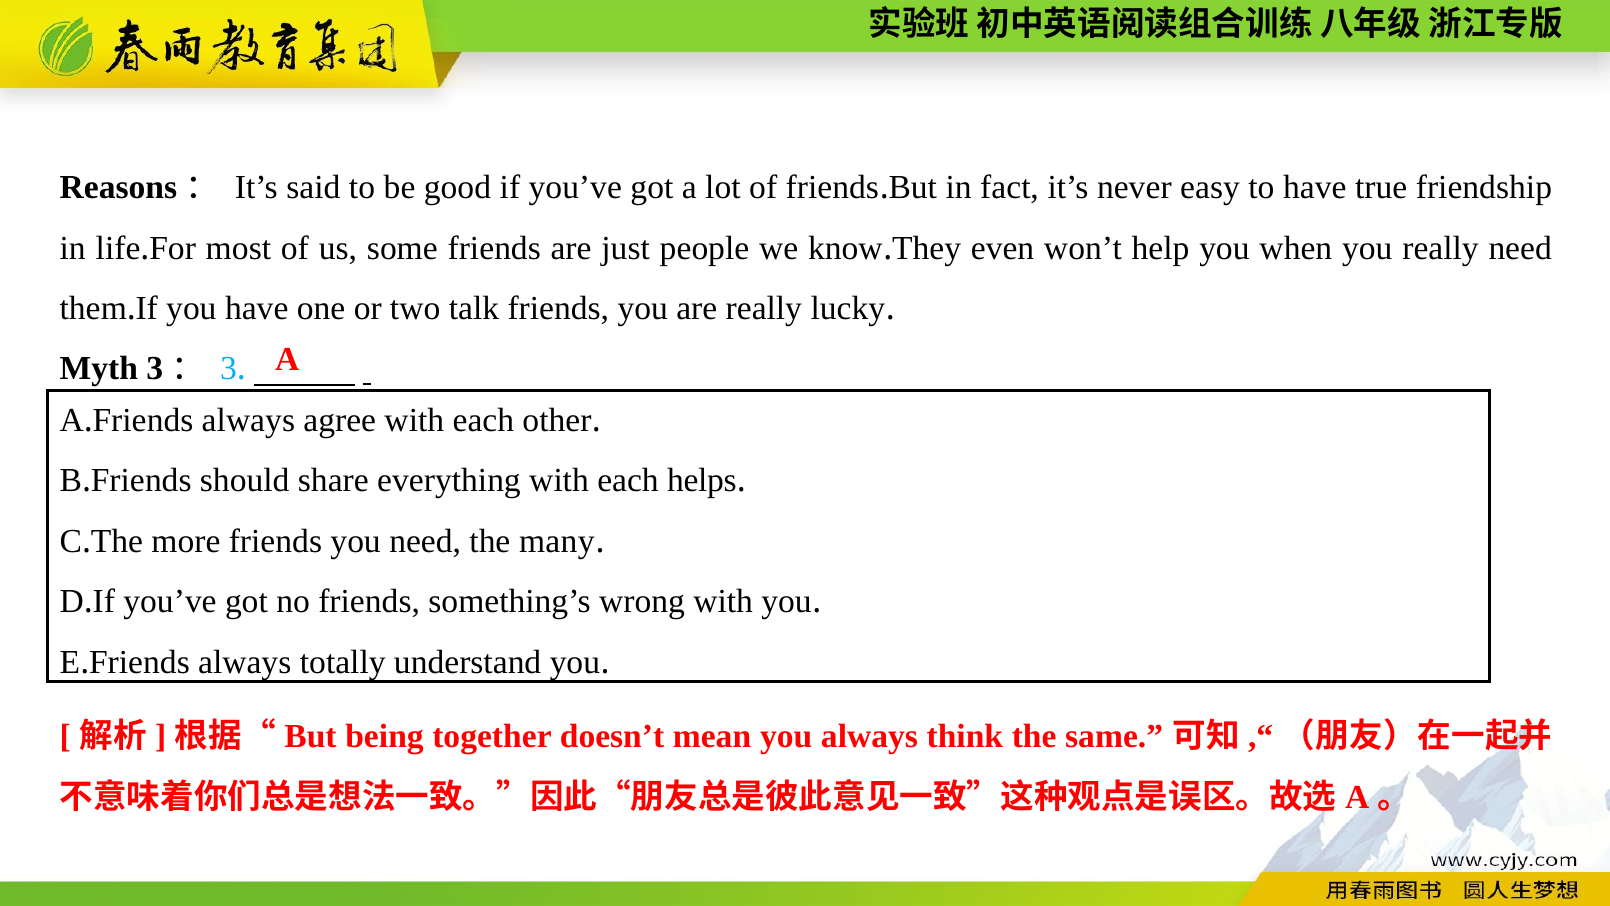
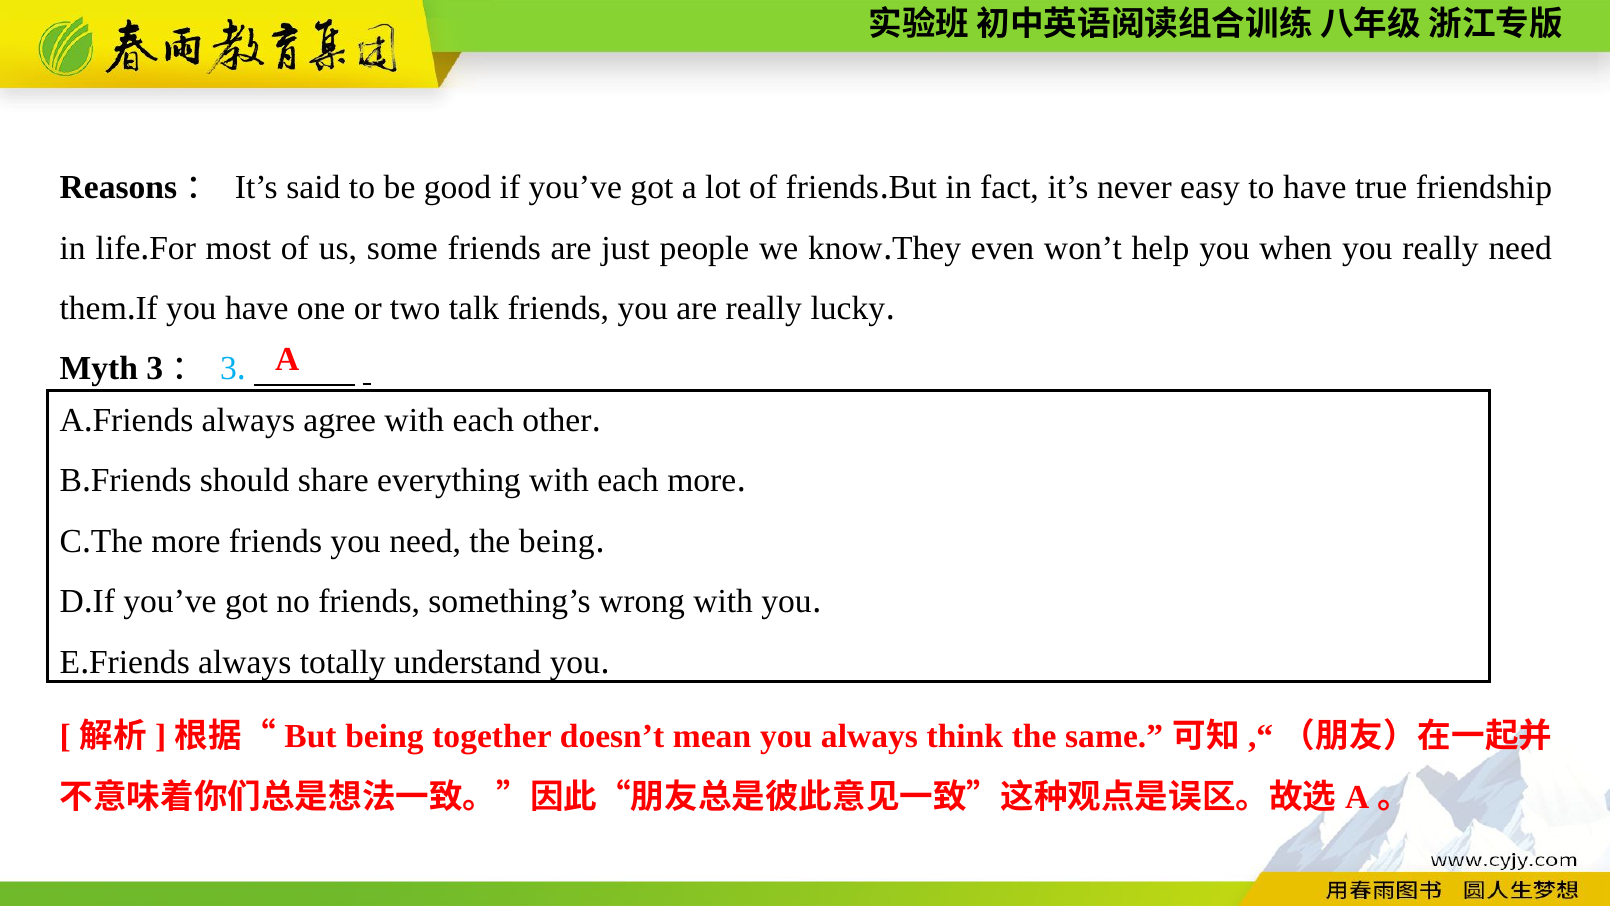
each helps: helps -> more
the many: many -> being
